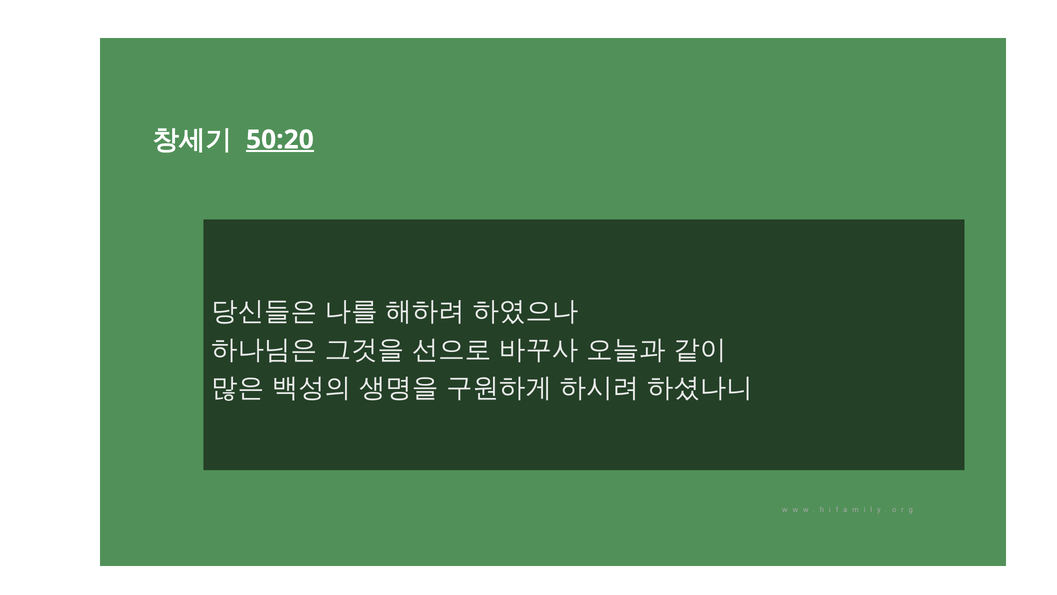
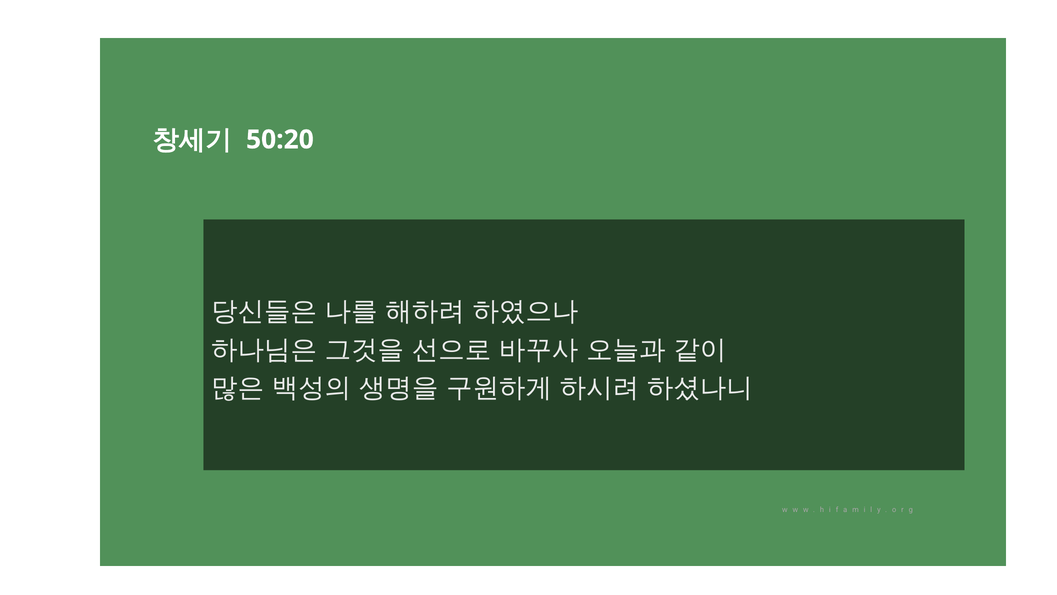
50:20 underline: present -> none
